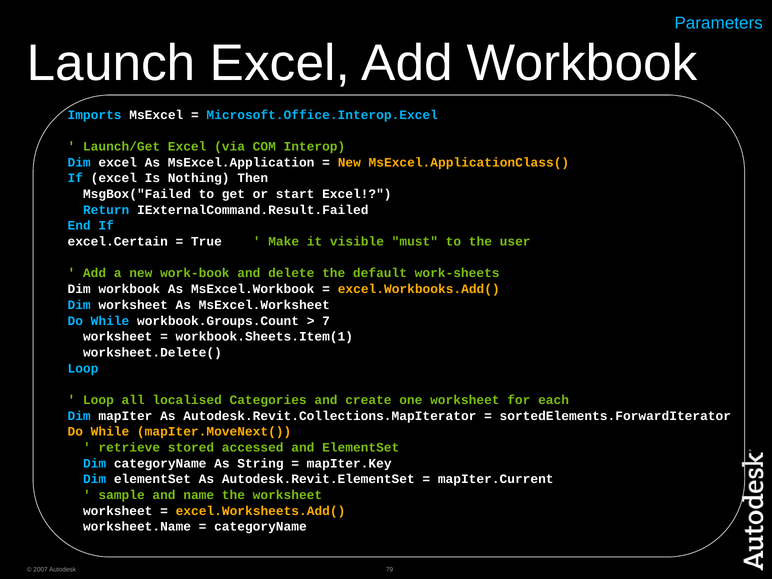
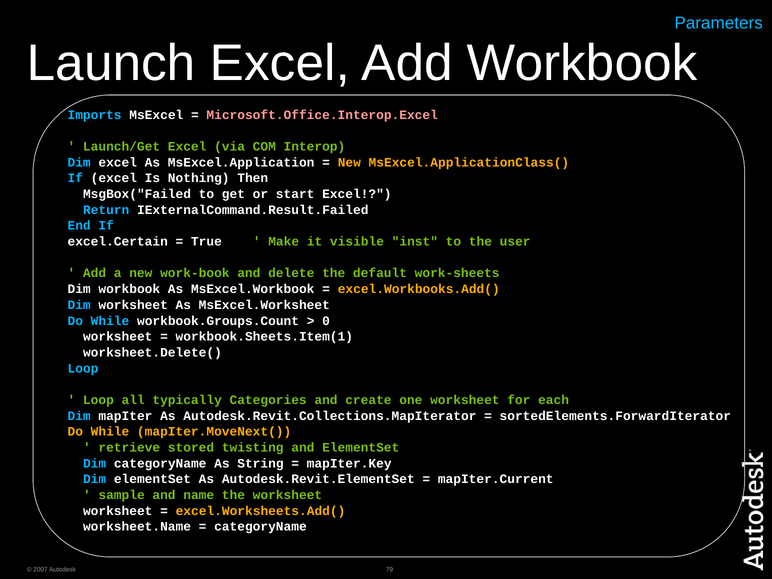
Microsoft.Office.Interop.Excel colour: light blue -> pink
must: must -> inst
7: 7 -> 0
localised: localised -> typically
accessed: accessed -> twisting
